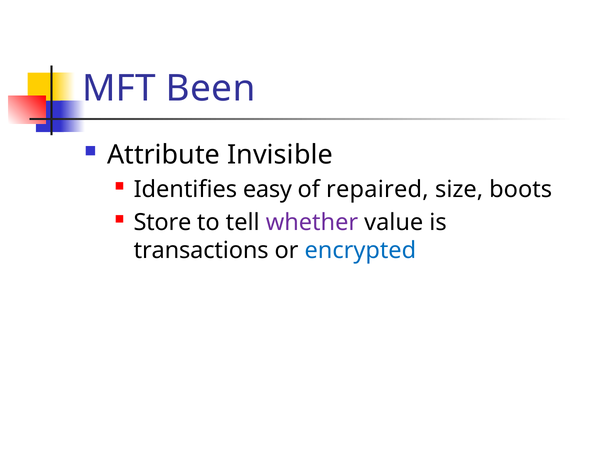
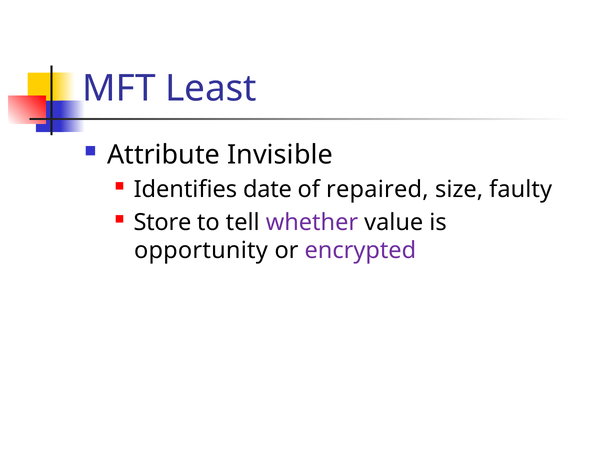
Been: Been -> Least
easy: easy -> date
boots: boots -> faulty
transactions: transactions -> opportunity
encrypted colour: blue -> purple
